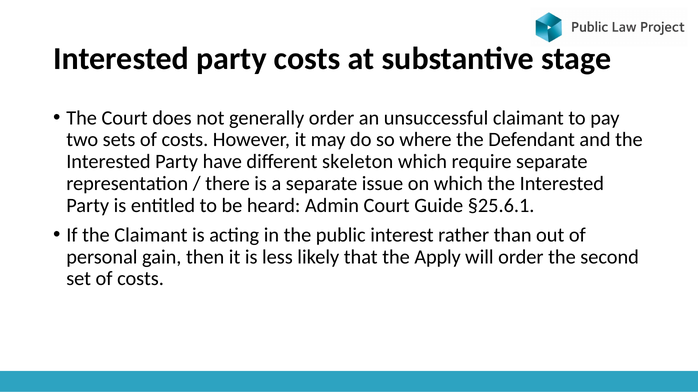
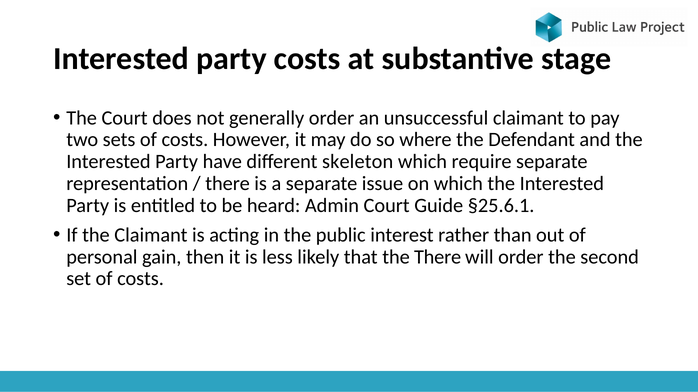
the Apply: Apply -> There
